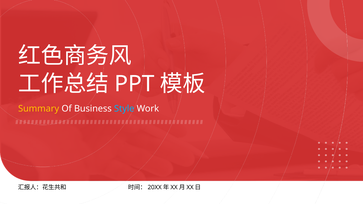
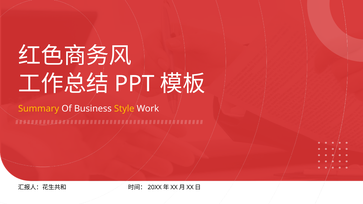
Style colour: light blue -> yellow
